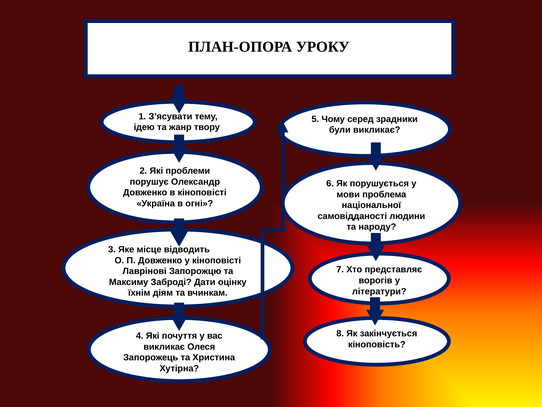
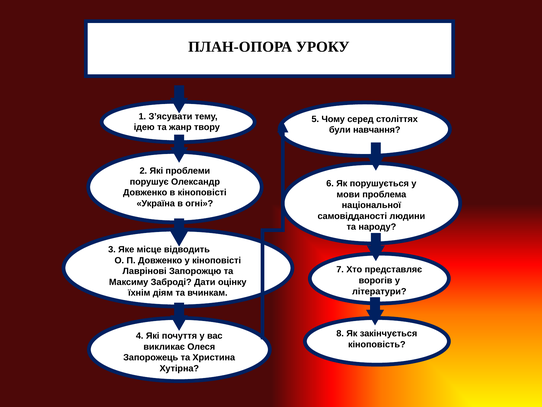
зрадники: зрадники -> століттях
були викликає: викликає -> навчання
